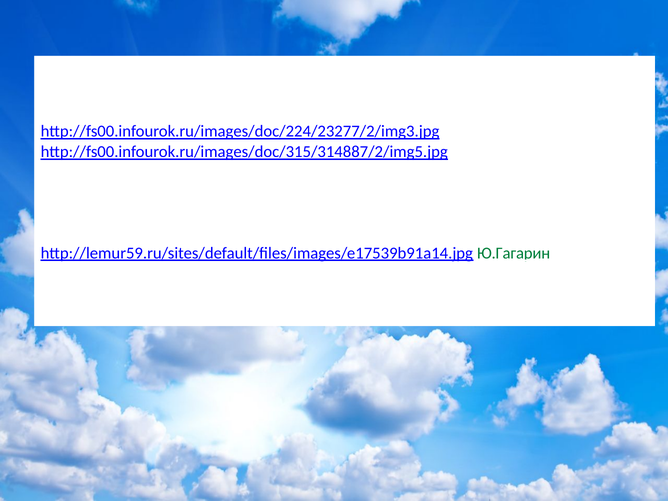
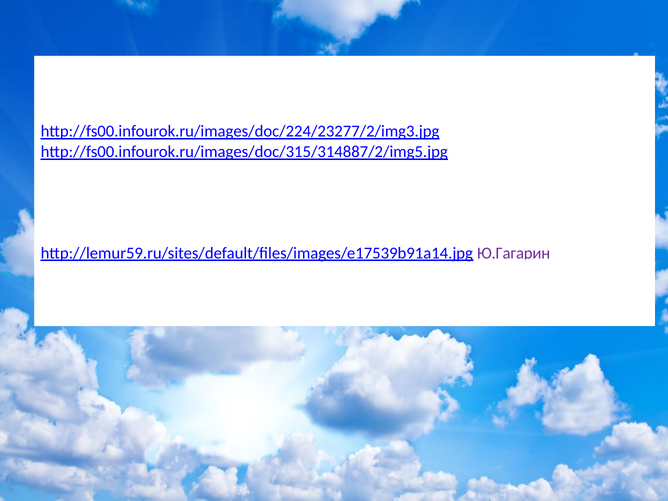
Ю.Гагарин colour: green -> purple
